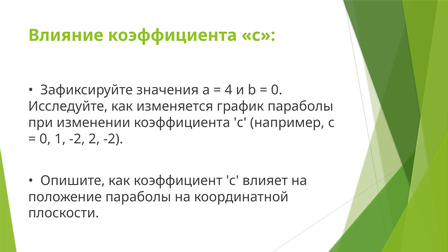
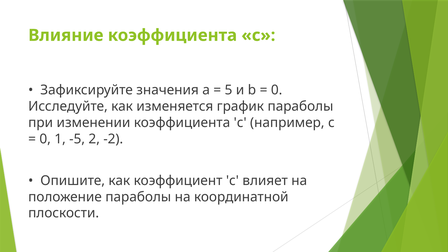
4: 4 -> 5
1 -2: -2 -> -5
